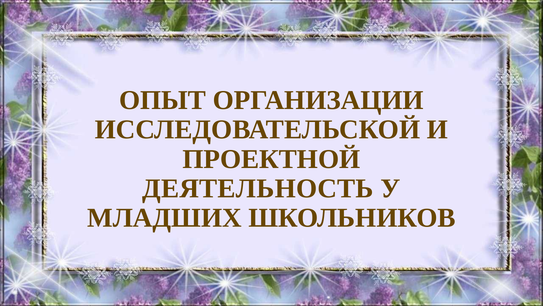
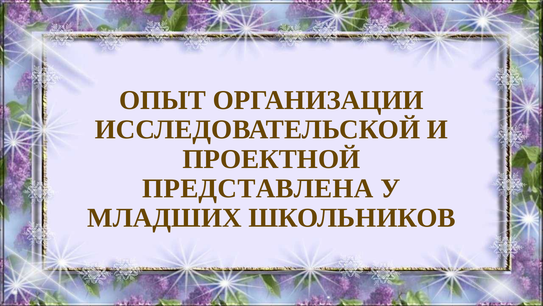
ДЕЯТЕЛЬНОСТЬ: ДЕЯТЕЛЬНОСТЬ -> ПРЕДСТАВЛЕНА
